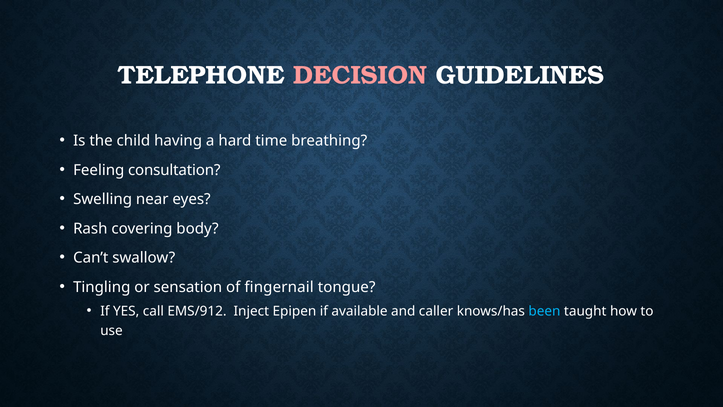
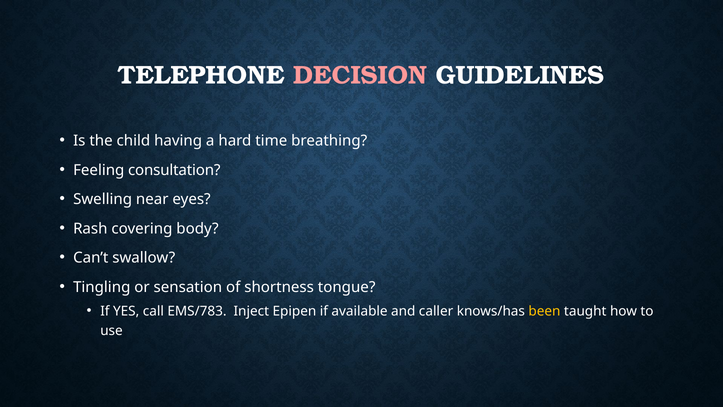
fingernail: fingernail -> shortness
EMS/912: EMS/912 -> EMS/783
been colour: light blue -> yellow
